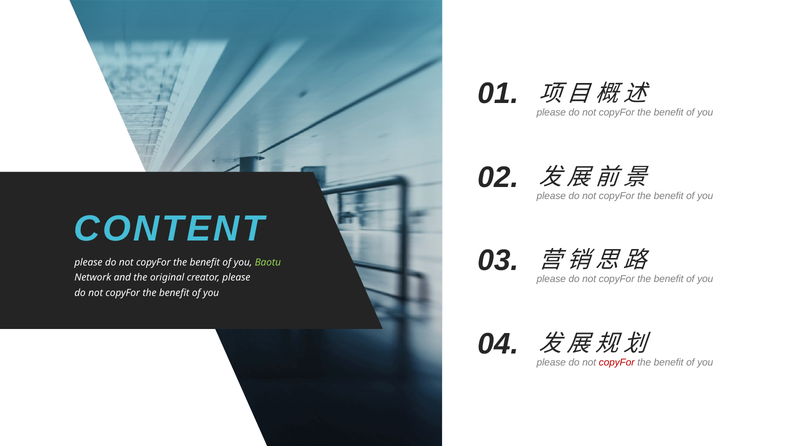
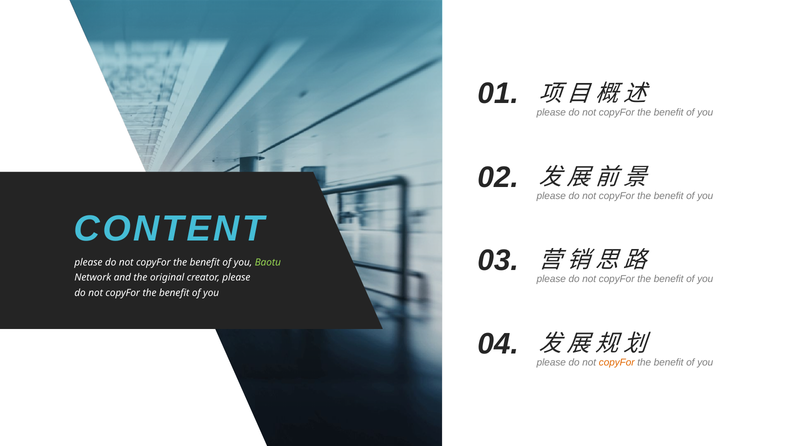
copyFor at (617, 362) colour: red -> orange
